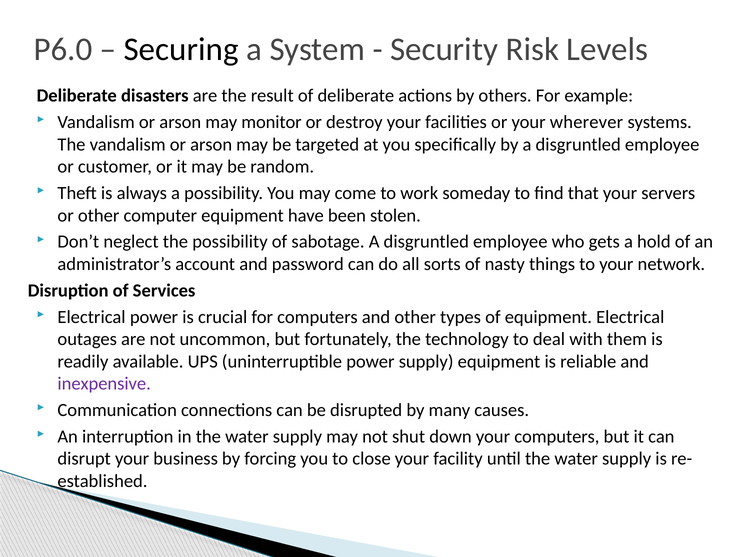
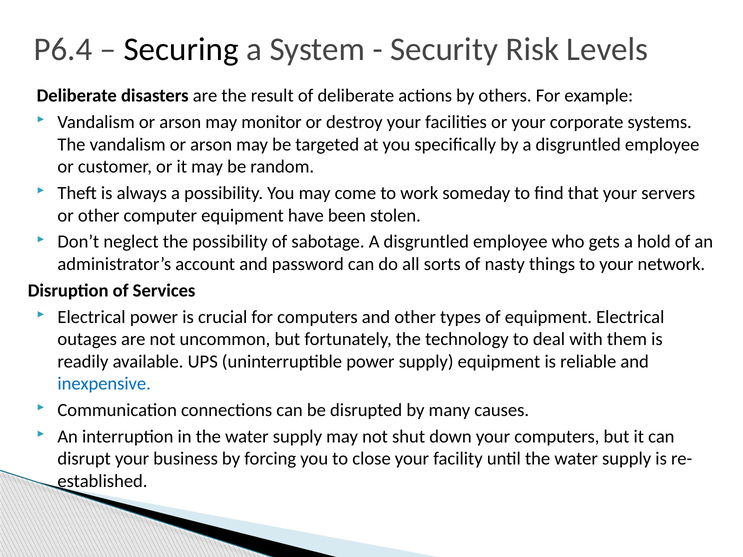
P6.0: P6.0 -> P6.4
wherever: wherever -> corporate
inexpensive colour: purple -> blue
